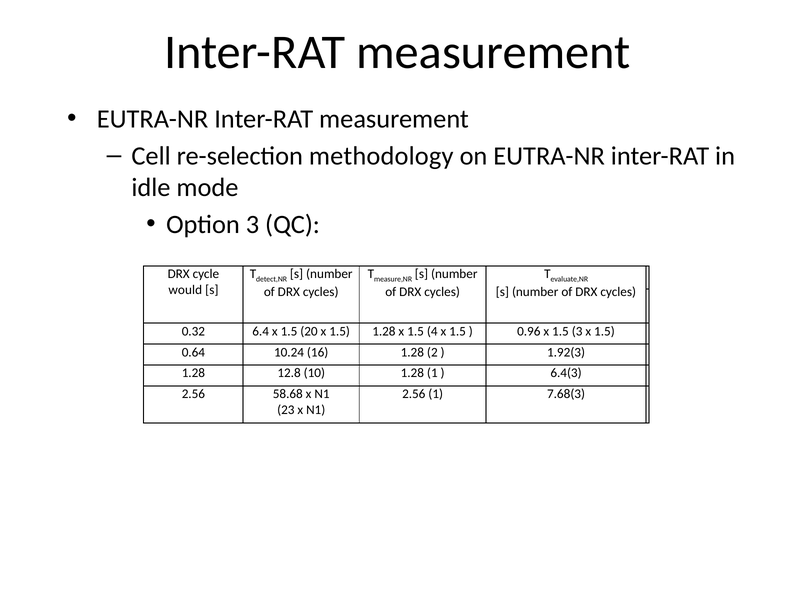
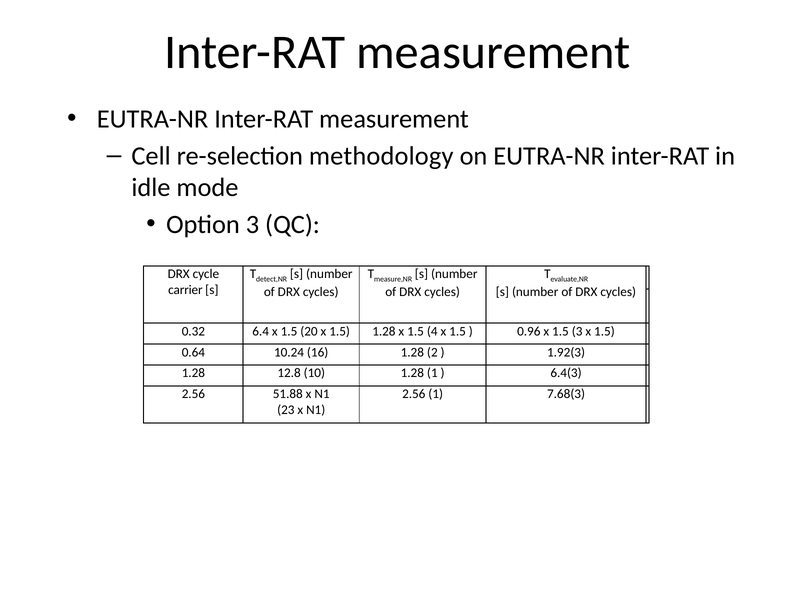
would: would -> carrier
58.68: 58.68 -> 51.88
